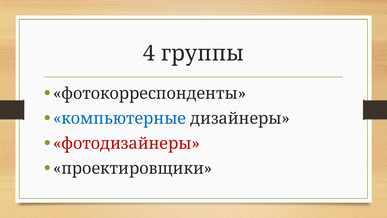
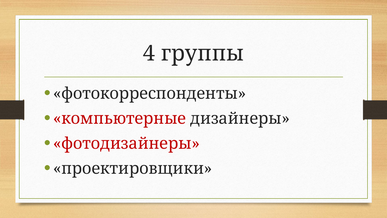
компьютерные colour: blue -> red
